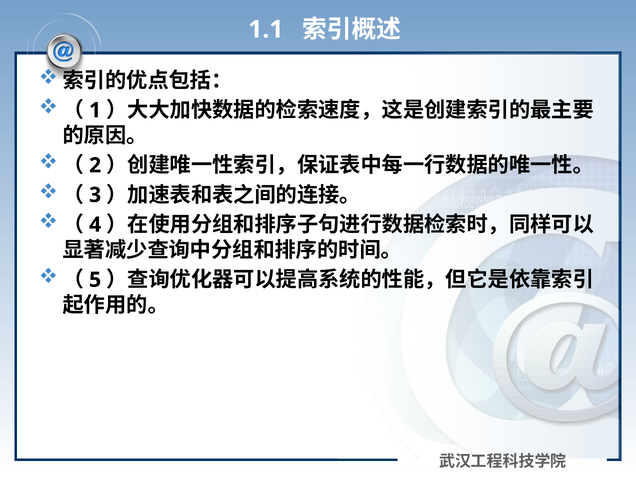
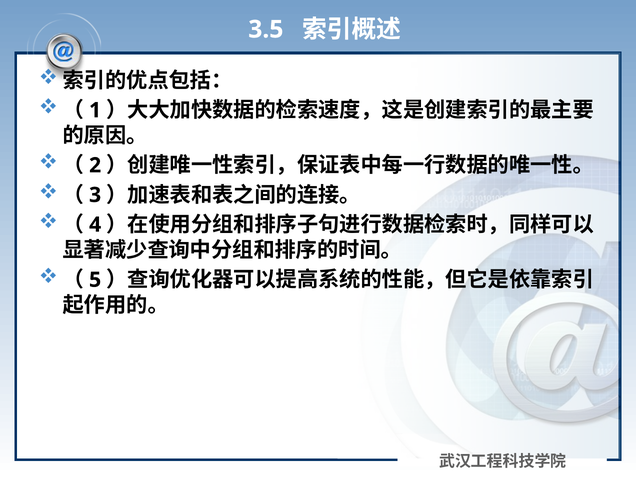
1.1: 1.1 -> 3.5
